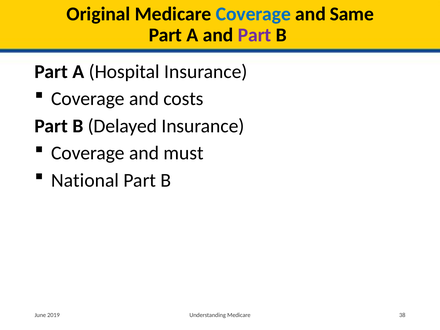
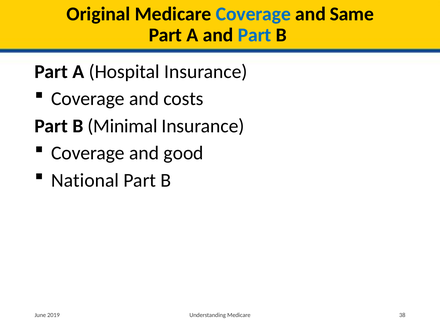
Part at (255, 35) colour: purple -> blue
Delayed: Delayed -> Minimal
must: must -> good
